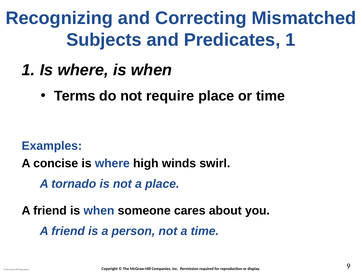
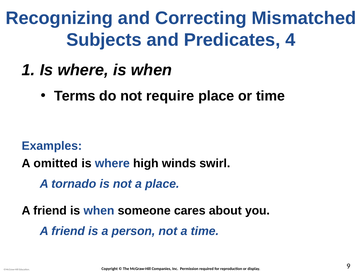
Predicates 1: 1 -> 4
concise: concise -> omitted
